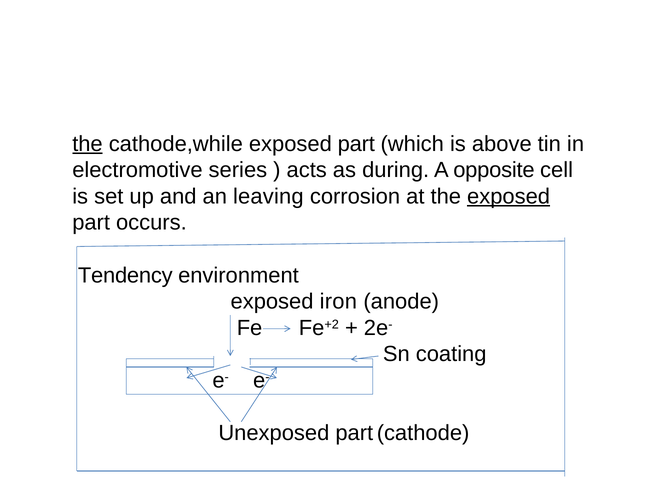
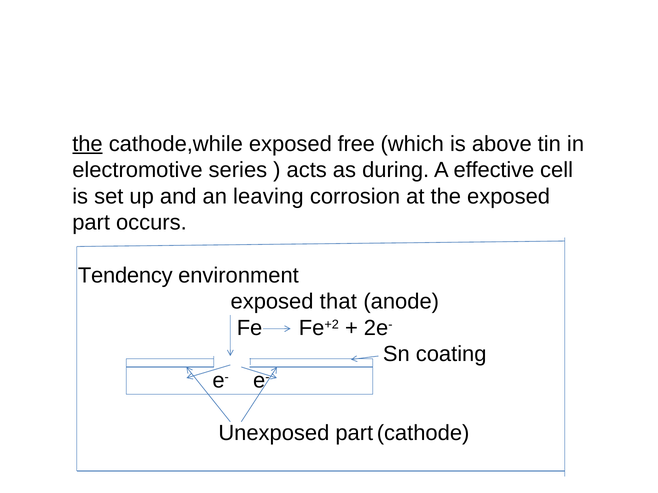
cathode,while exposed part: part -> free
opposite: opposite -> effective
exposed at (509, 197) underline: present -> none
iron: iron -> that
